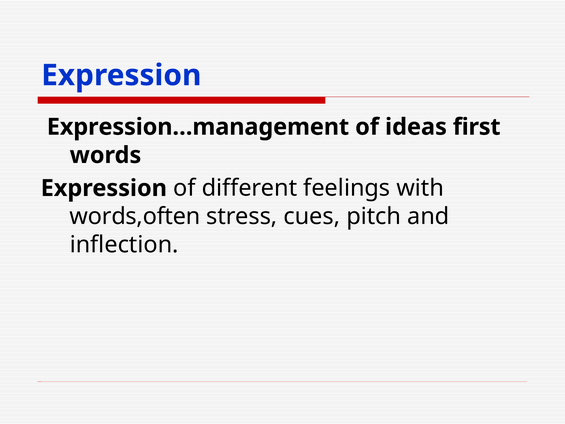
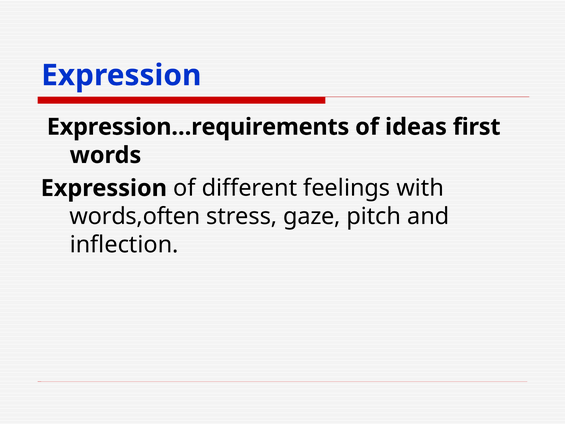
Expression…management: Expression…management -> Expression…requirements
cues: cues -> gaze
